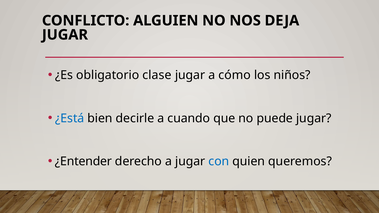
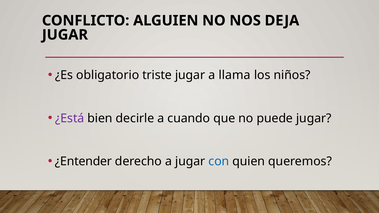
clase: clase -> triste
cómo: cómo -> llama
¿Está colour: blue -> purple
